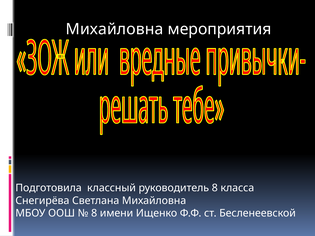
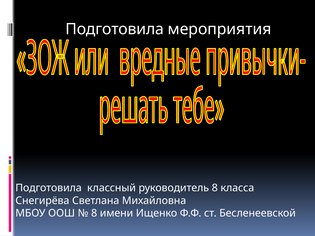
Михайловна at (114, 29): Михайловна -> Подготовила
